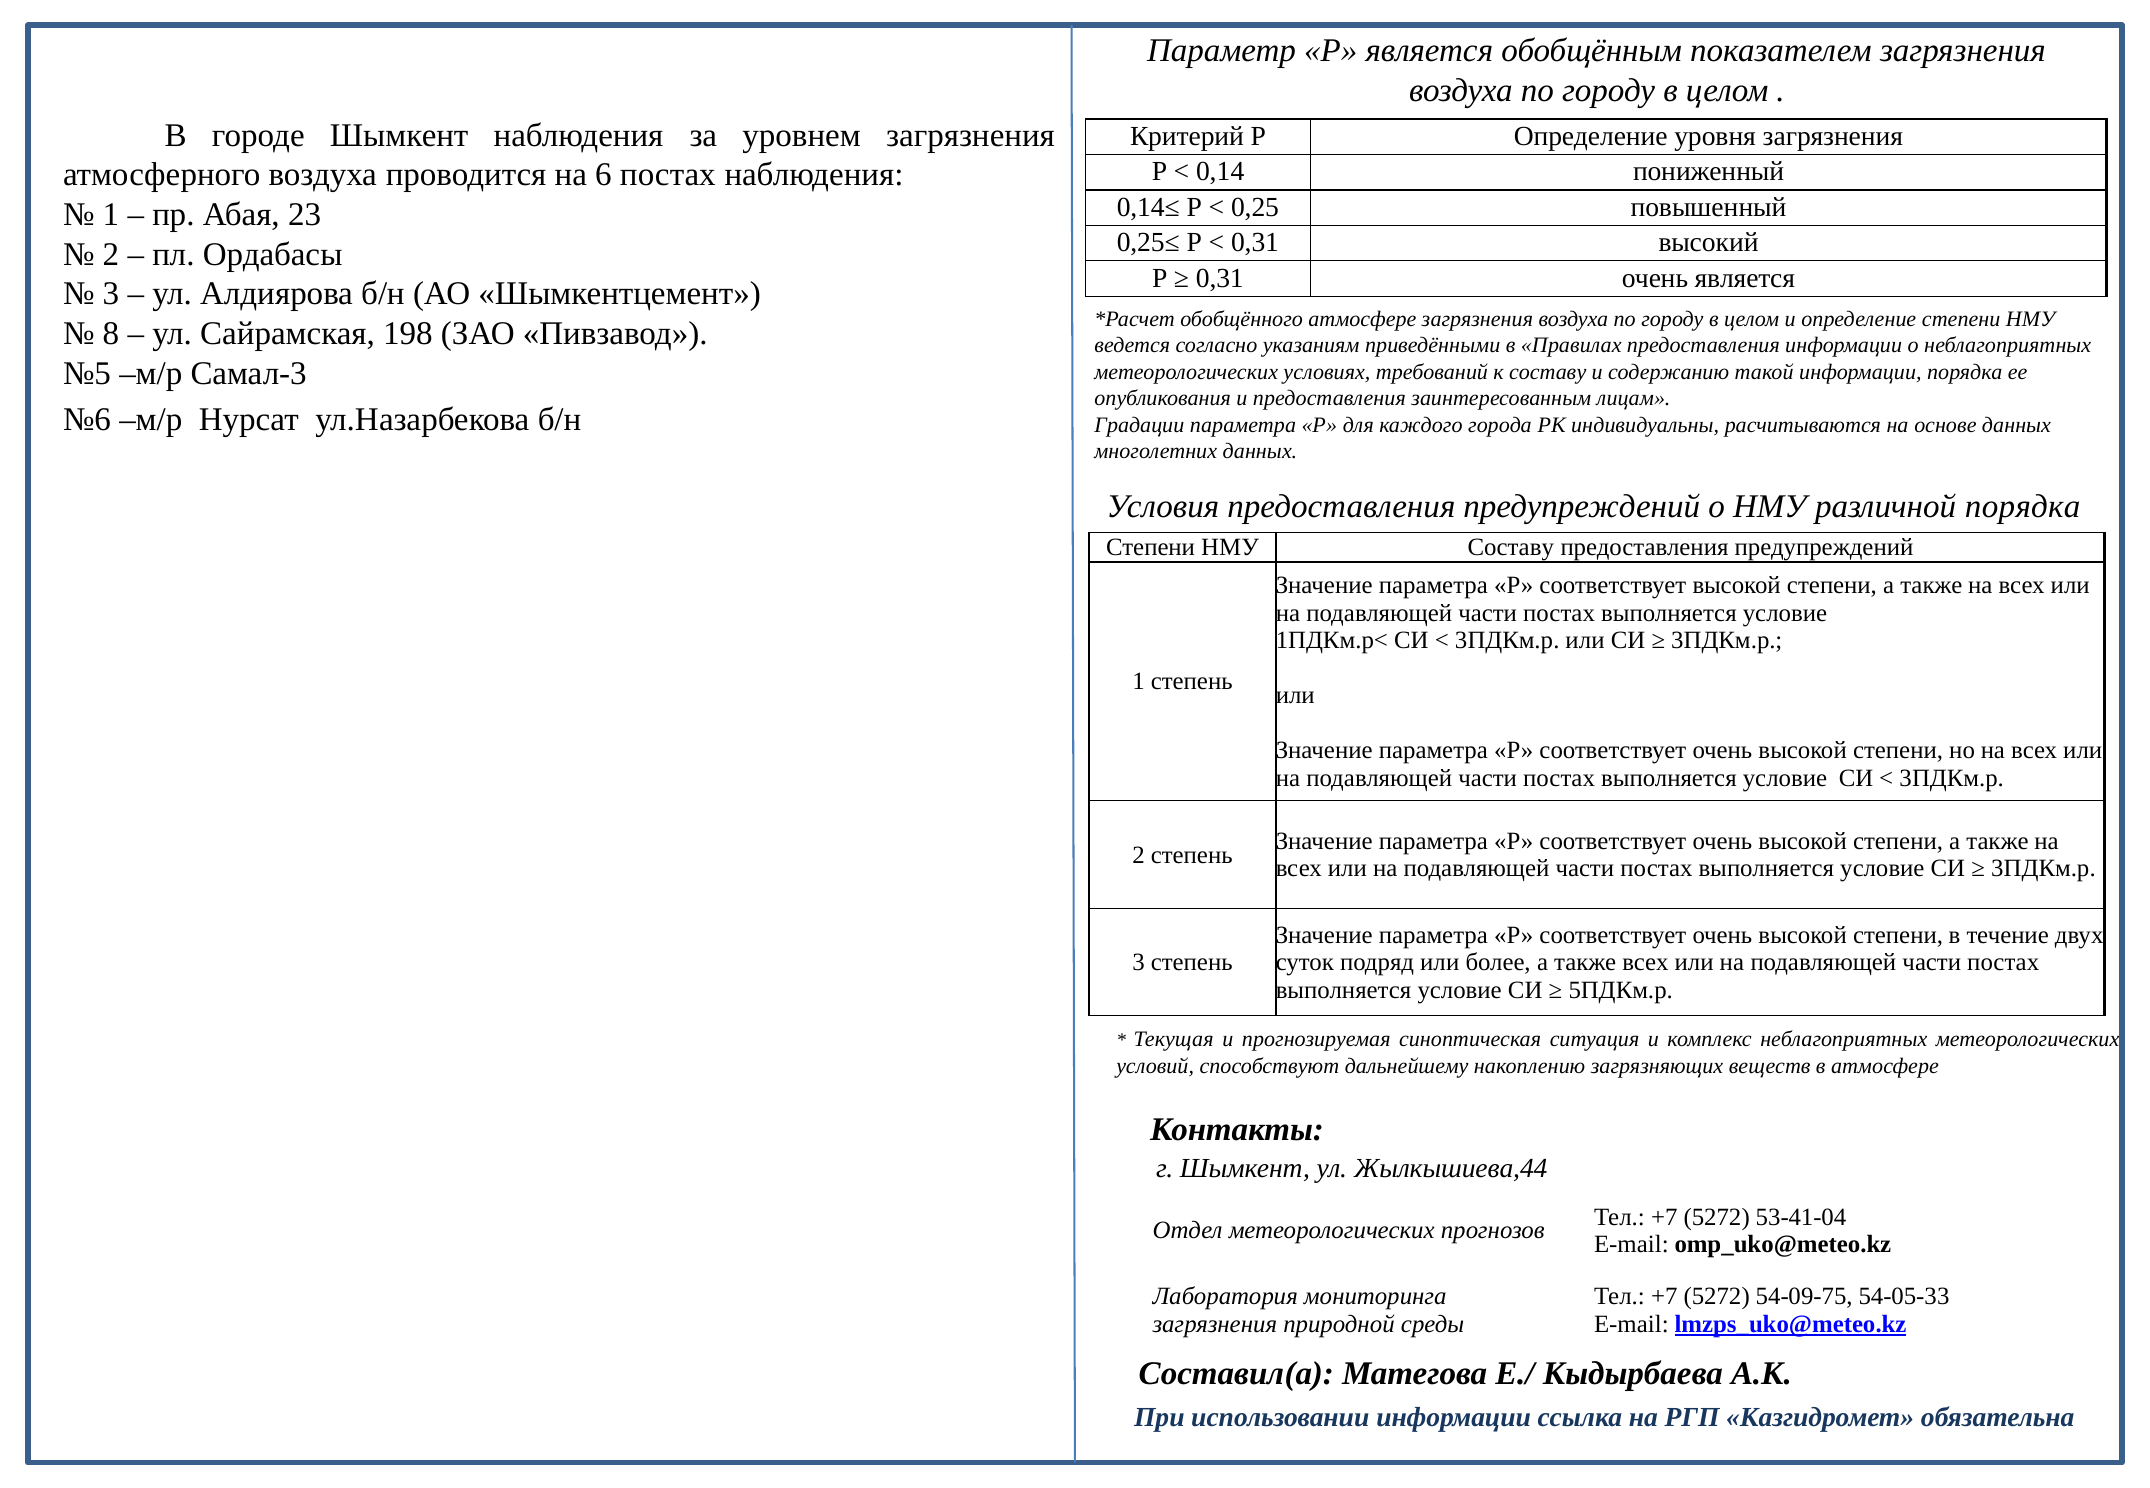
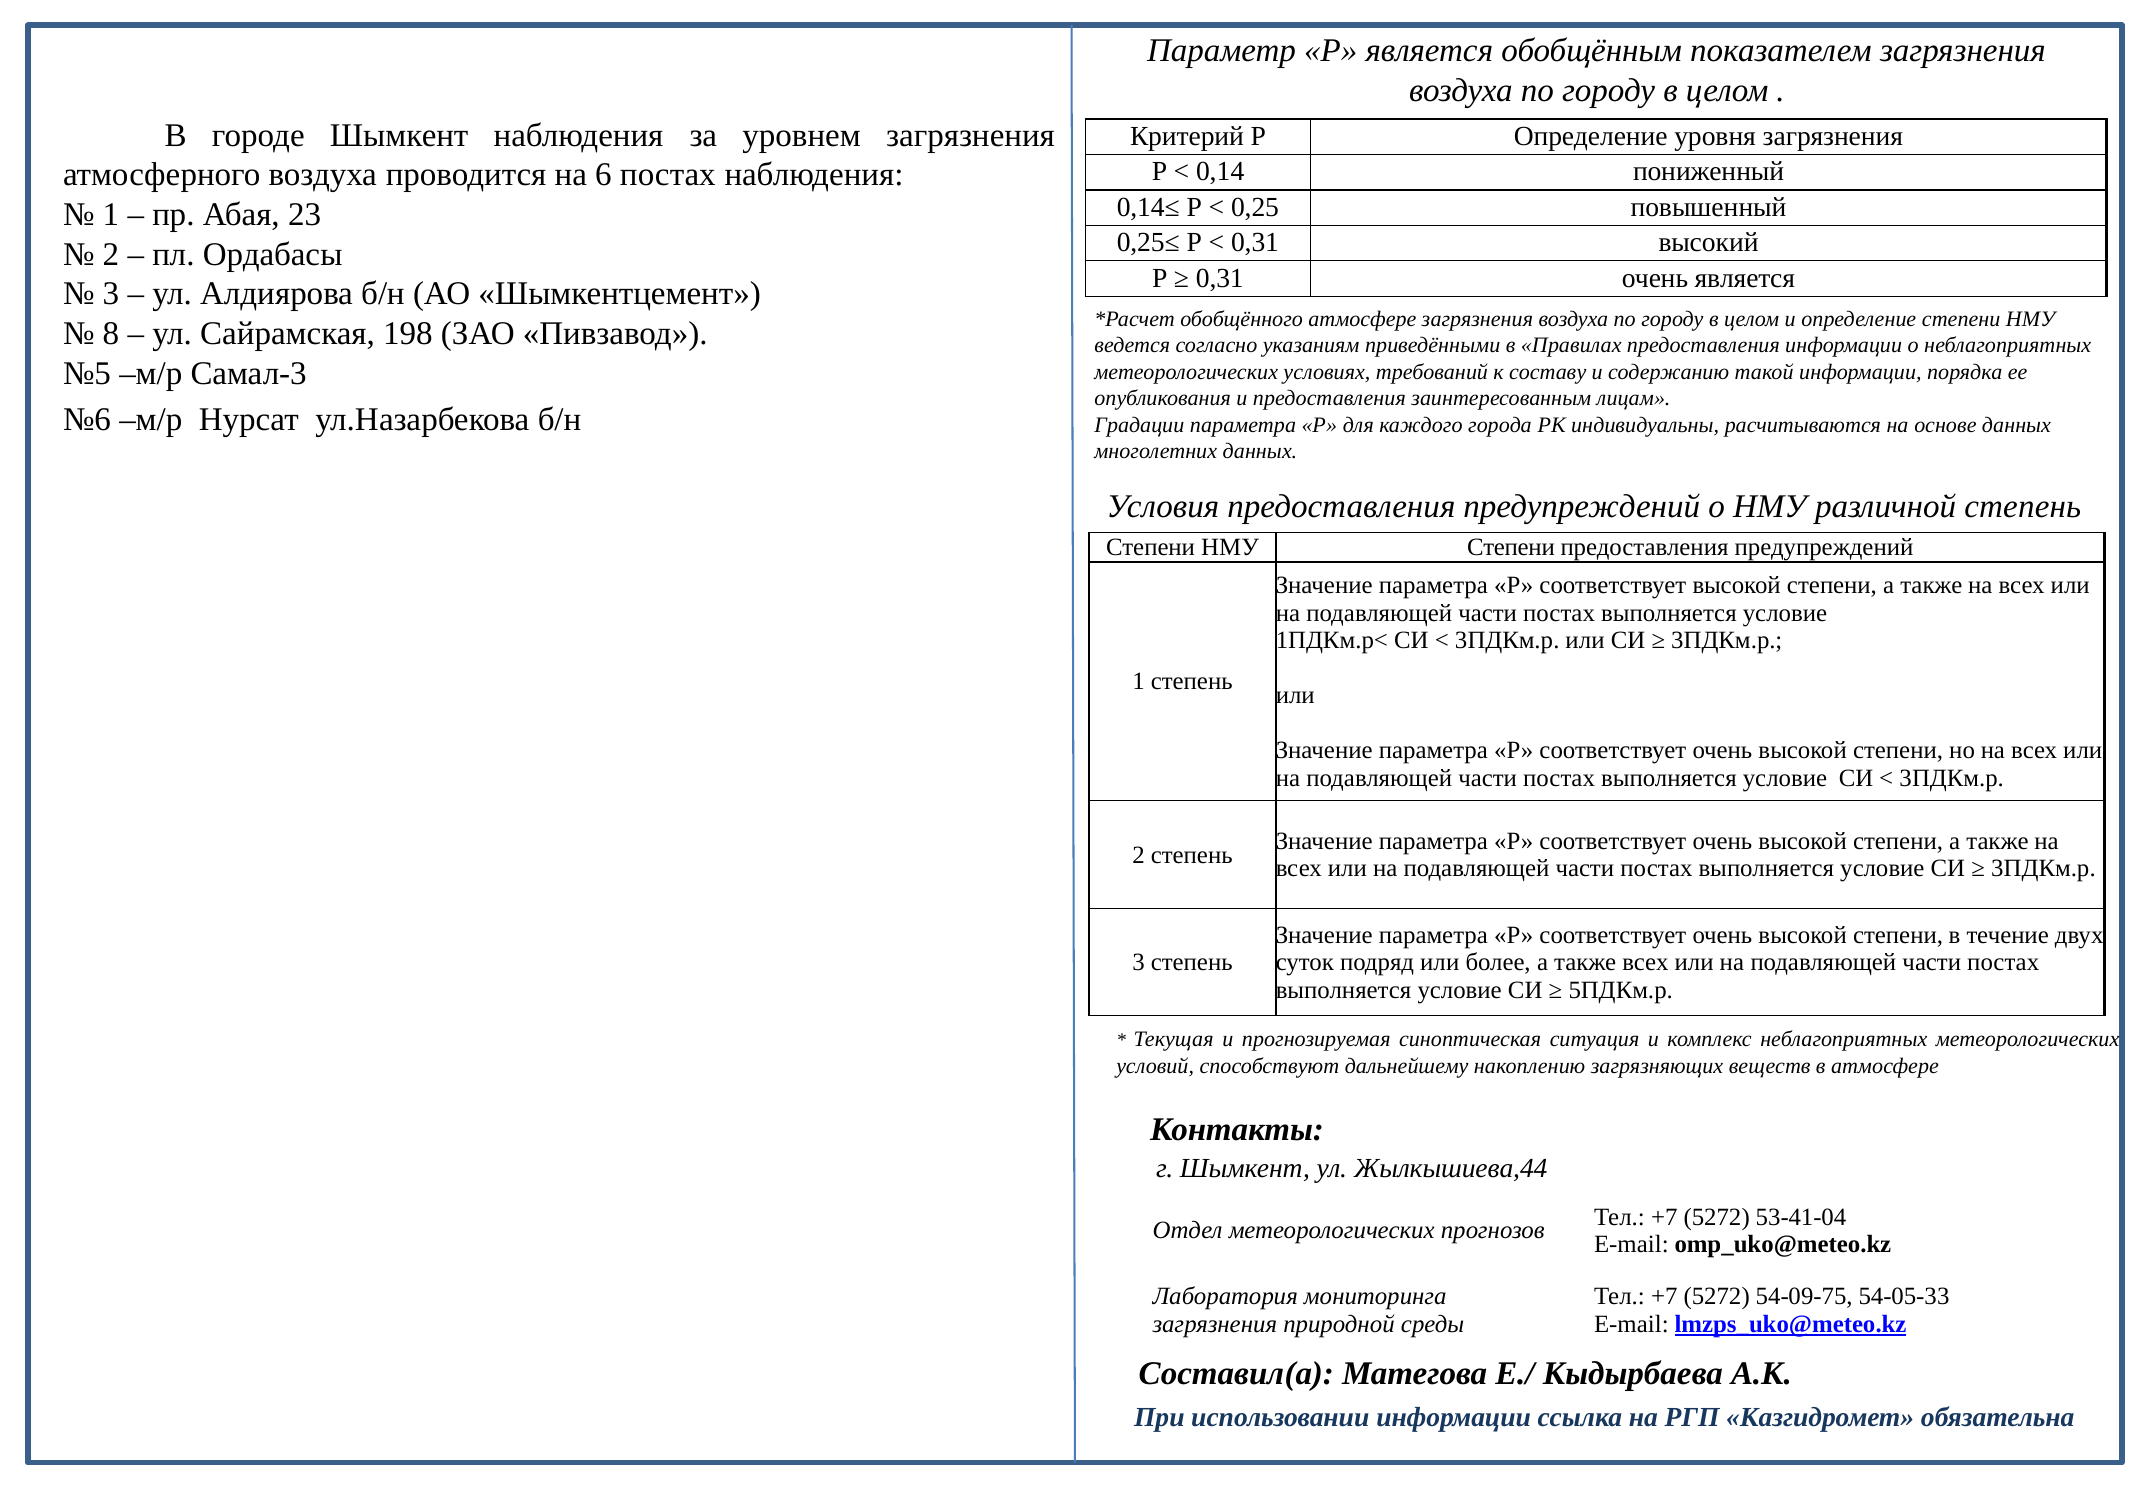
различной порядка: порядка -> степень
НМУ Составу: Составу -> Степени
